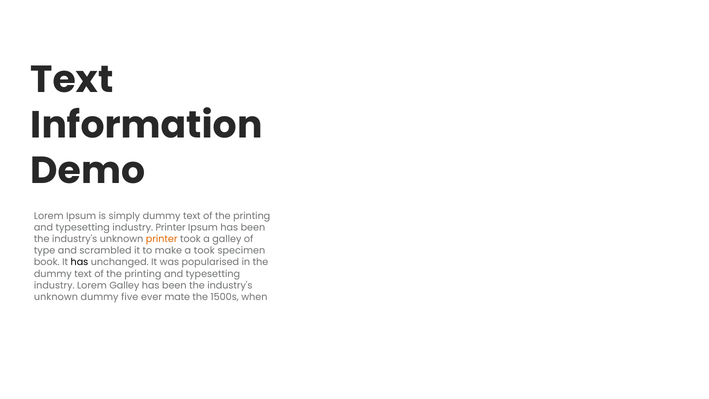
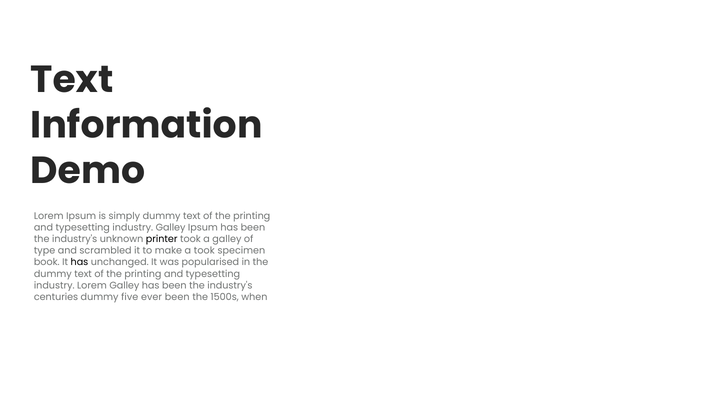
industry Printer: Printer -> Galley
printer at (162, 239) colour: orange -> black
unknown at (56, 297): unknown -> centuries
ever mate: mate -> been
